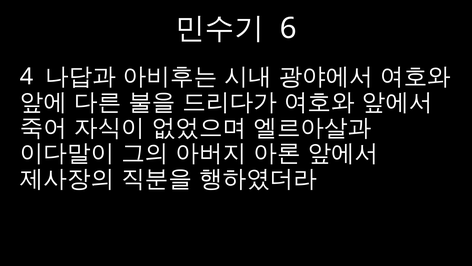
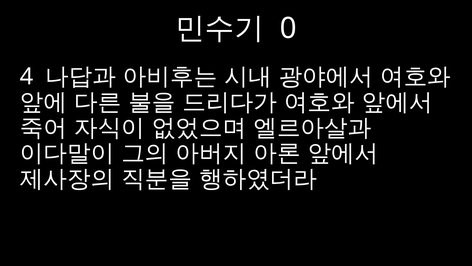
6: 6 -> 0
